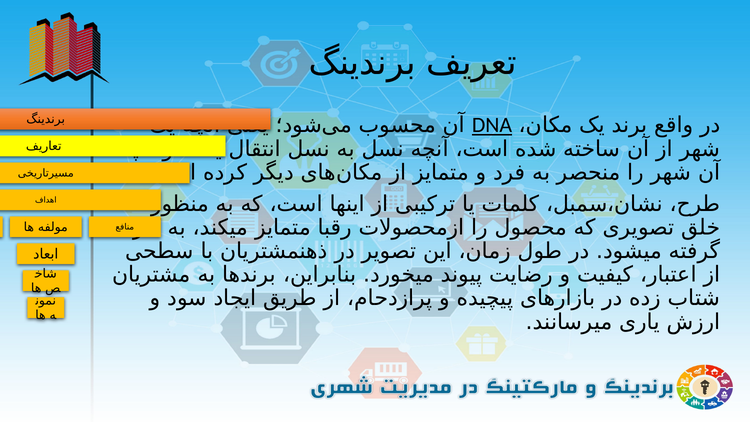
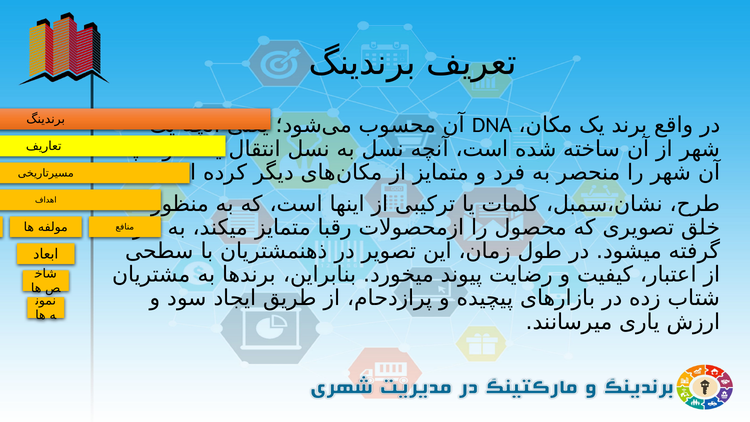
DNA underline: present -> none
